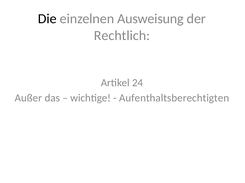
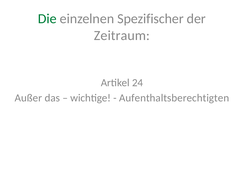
Die colour: black -> green
Ausweisung: Ausweisung -> Spezifischer
Rechtlich: Rechtlich -> Zeitraum
